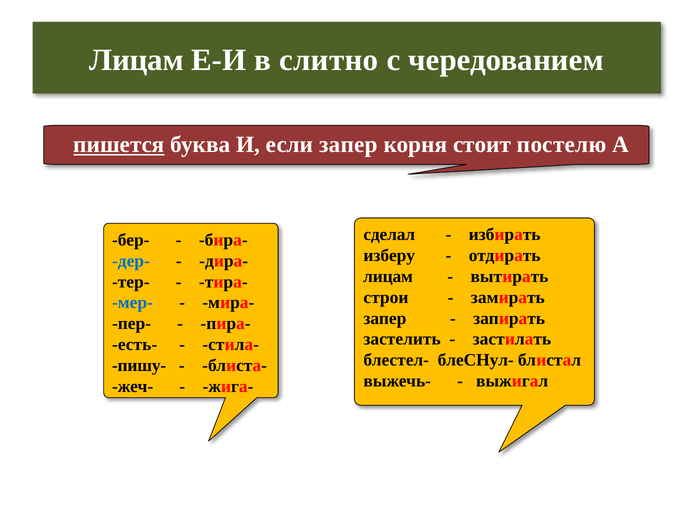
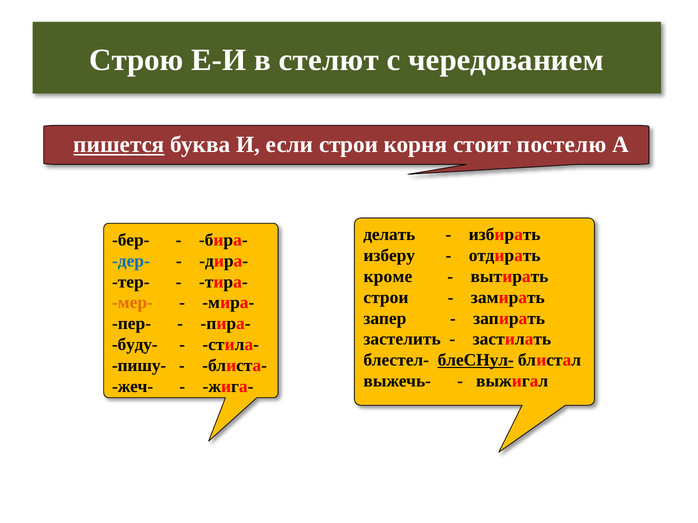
Лицам at (137, 60): Лицам -> Строю
слитно: слитно -> стелют
если запер: запер -> строи
сделал: сделал -> делать
лицам at (388, 277): лицам -> кроме
мер- colour: blue -> orange
есть-: есть- -> буду-
блеСНул- underline: none -> present
